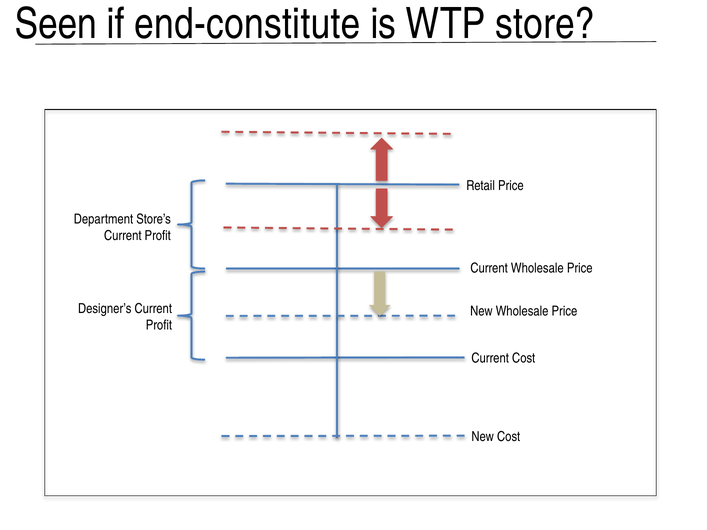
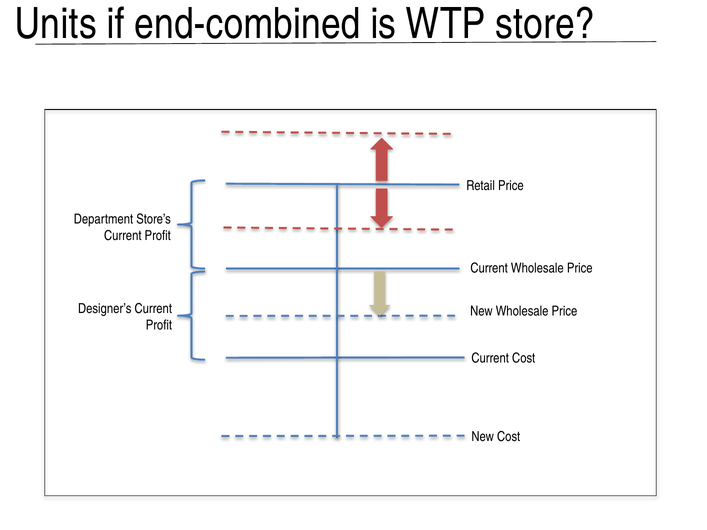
Seen: Seen -> Units
end-constitute: end-constitute -> end-combined
